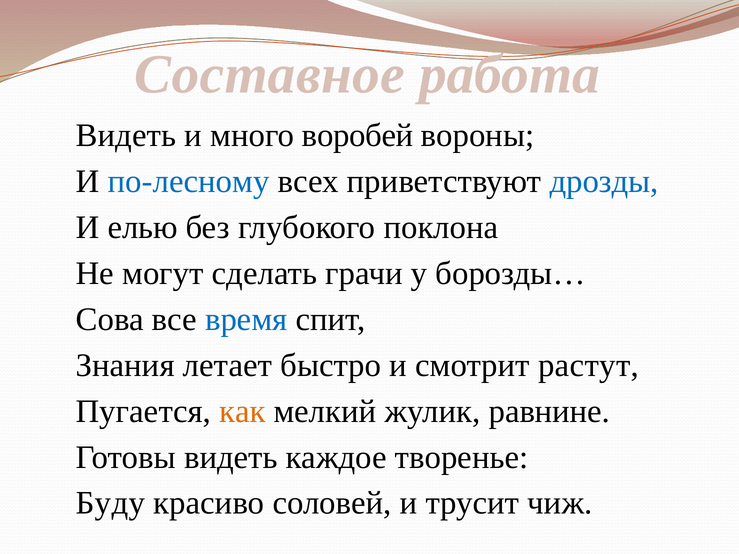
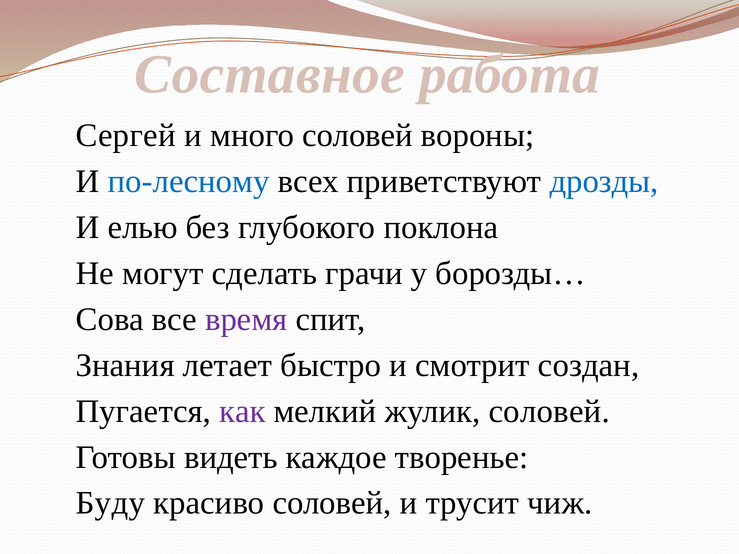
Видеть at (126, 135): Видеть -> Сергей
много воробей: воробей -> соловей
время colour: blue -> purple
растут: растут -> создан
как colour: orange -> purple
жулик равнине: равнине -> соловей
